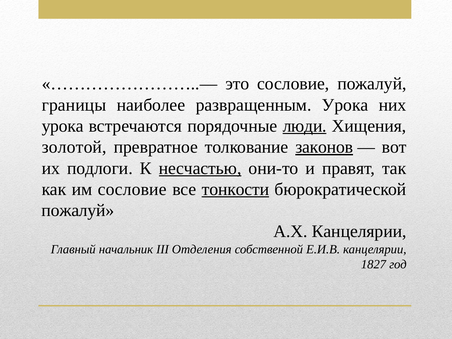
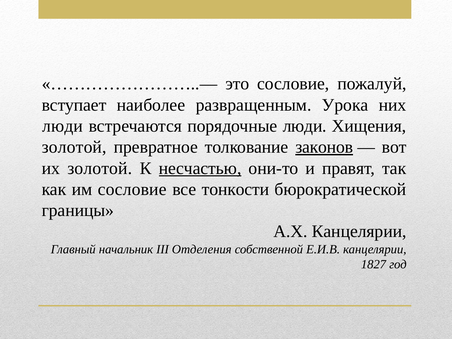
границы: границы -> вступает
урока at (63, 126): урока -> люди
люди at (305, 126) underline: present -> none
их подлоги: подлоги -> золотой
тонкости underline: present -> none
пожалуй at (78, 210): пожалуй -> границы
